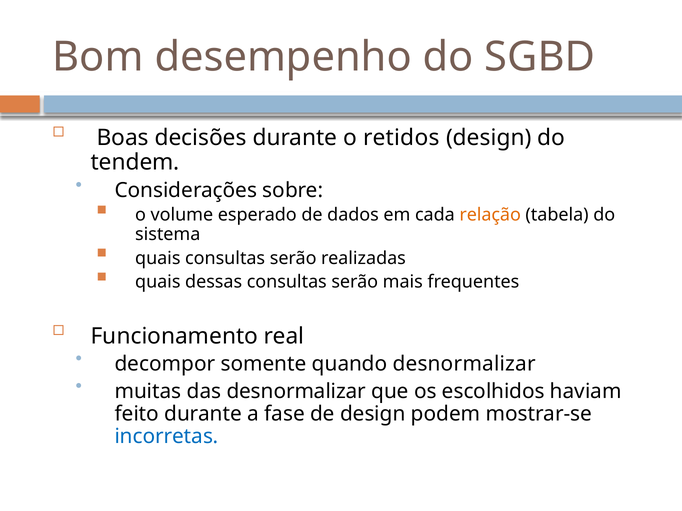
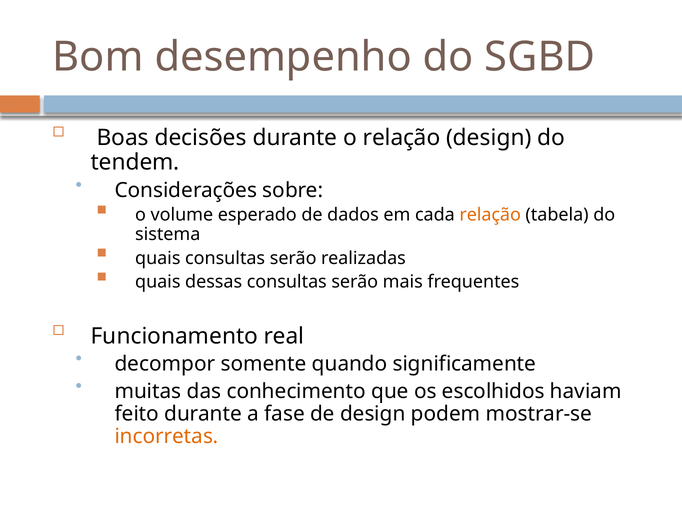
o retidos: retidos -> relação
quando desnormalizar: desnormalizar -> significamente
das desnormalizar: desnormalizar -> conhecimento
incorretas colour: blue -> orange
